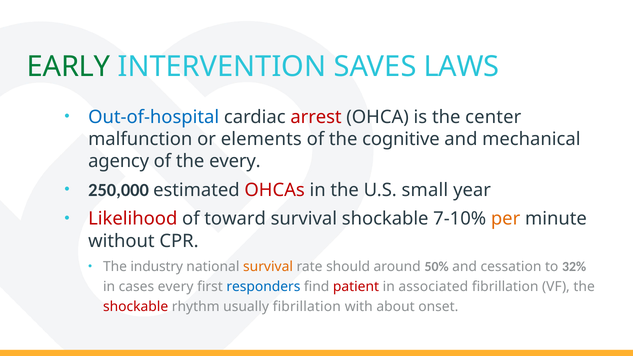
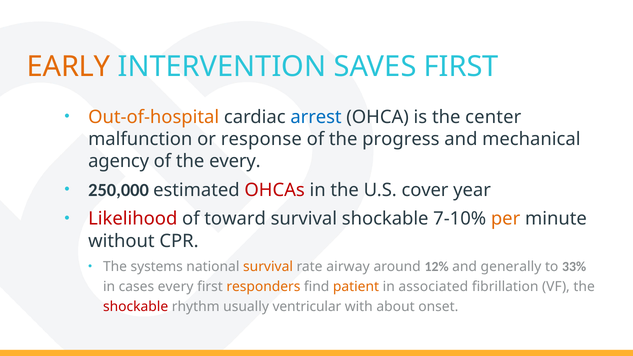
EARLY colour: green -> orange
SAVES LAWS: LAWS -> FIRST
Out-of-hospital colour: blue -> orange
arrest colour: red -> blue
elements: elements -> response
cognitive: cognitive -> progress
small: small -> cover
industry: industry -> systems
should: should -> airway
50%: 50% -> 12%
cessation: cessation -> generally
32%: 32% -> 33%
responders colour: blue -> orange
patient colour: red -> orange
usually fibrillation: fibrillation -> ventricular
